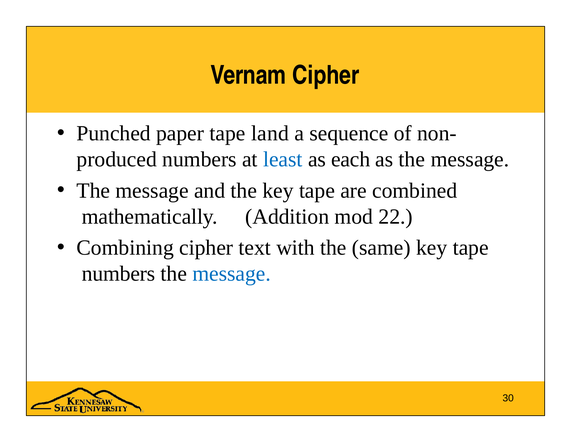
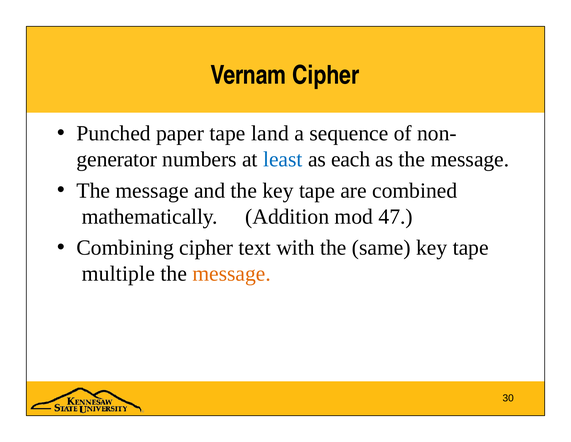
produced: produced -> generator
22: 22 -> 47
numbers at (119, 273): numbers -> multiple
message at (232, 273) colour: blue -> orange
